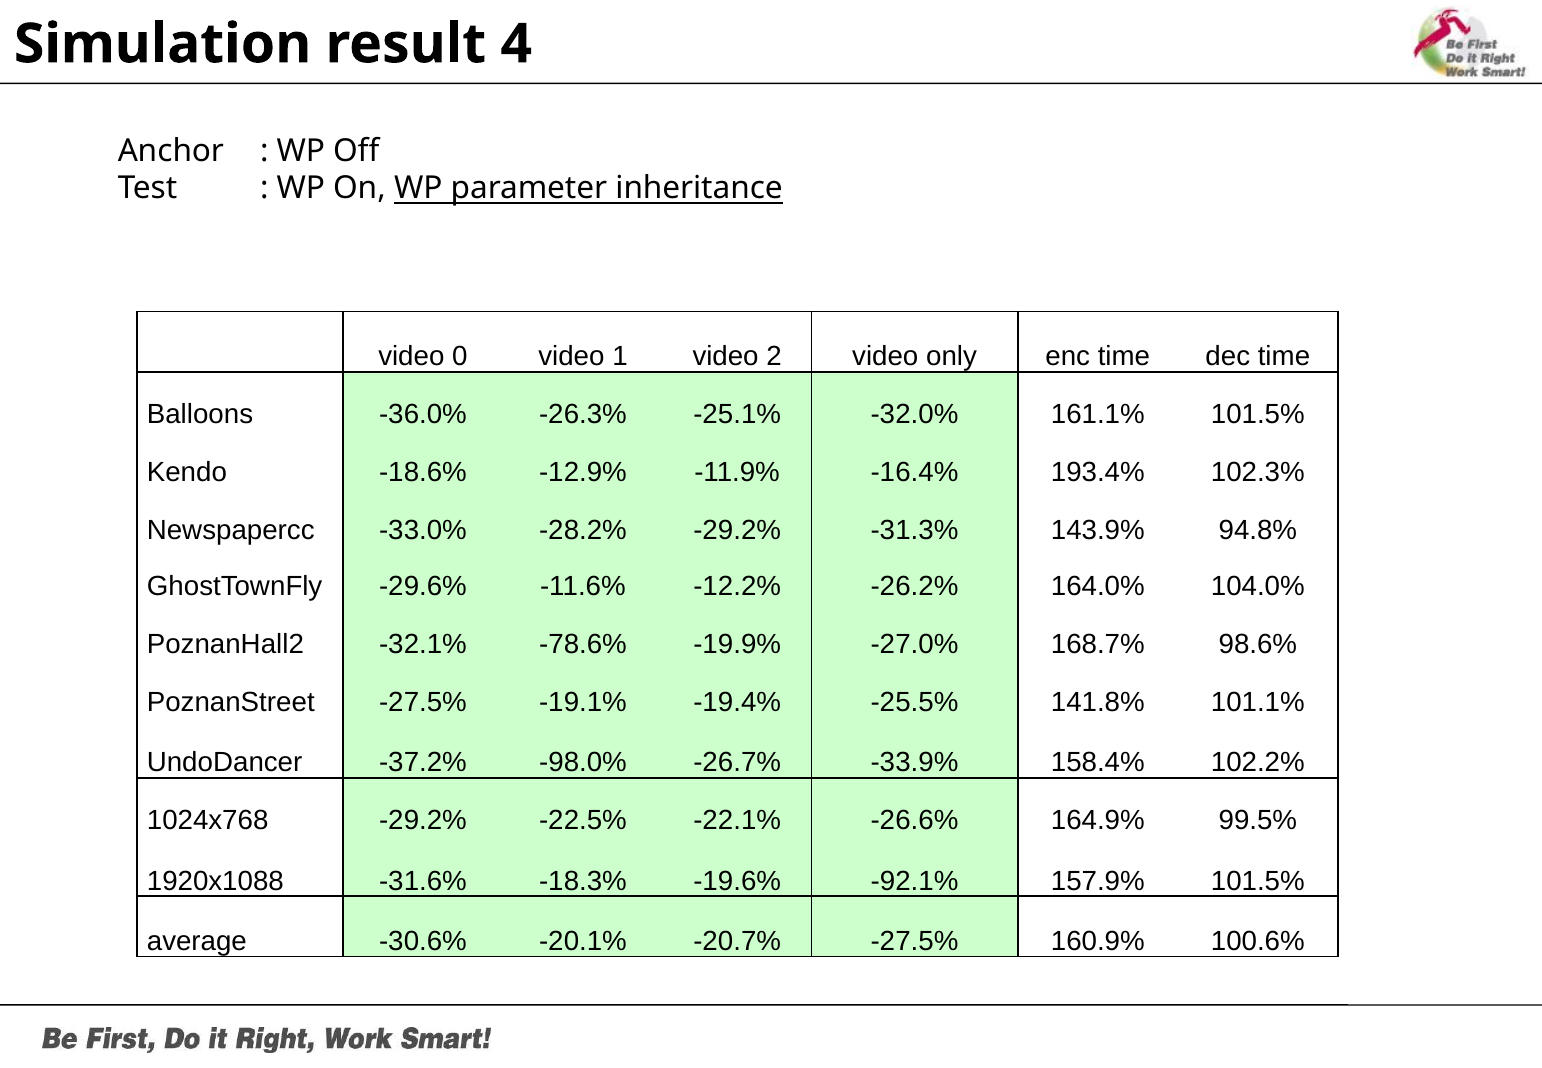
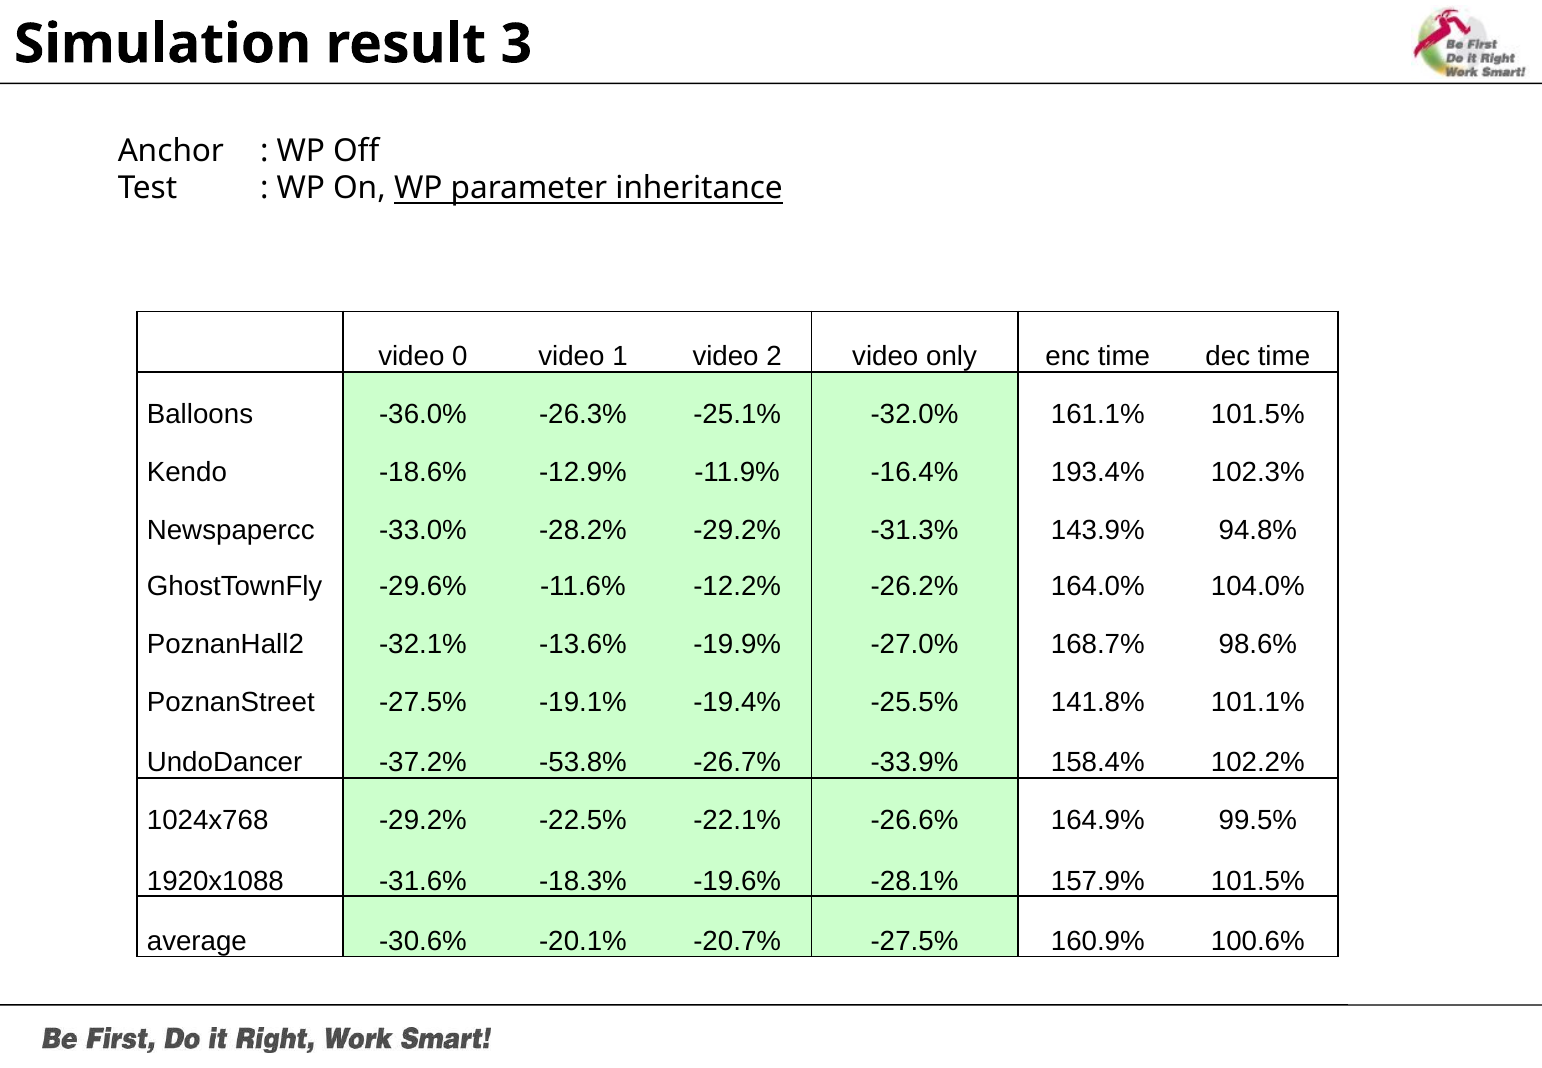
4: 4 -> 3
-78.6%: -78.6% -> -13.6%
-98.0%: -98.0% -> -53.8%
-92.1%: -92.1% -> -28.1%
